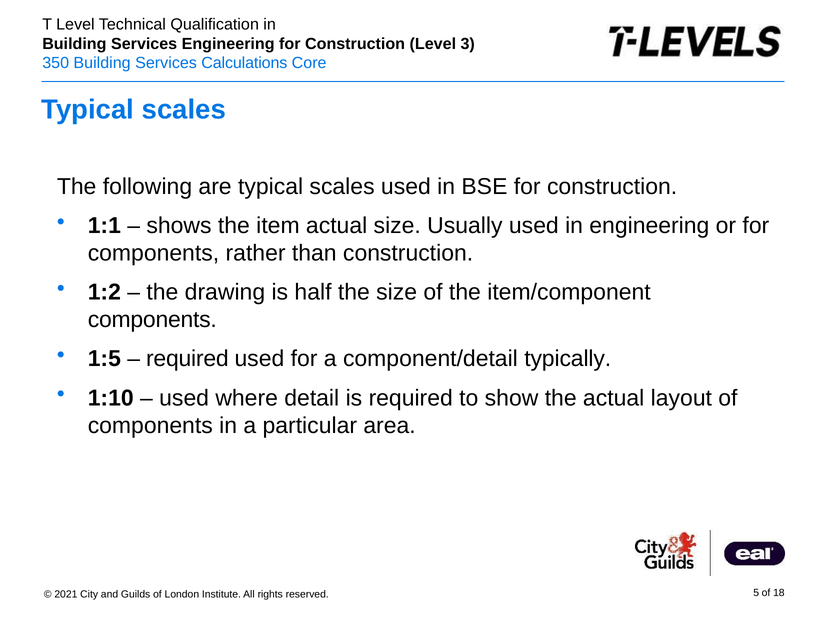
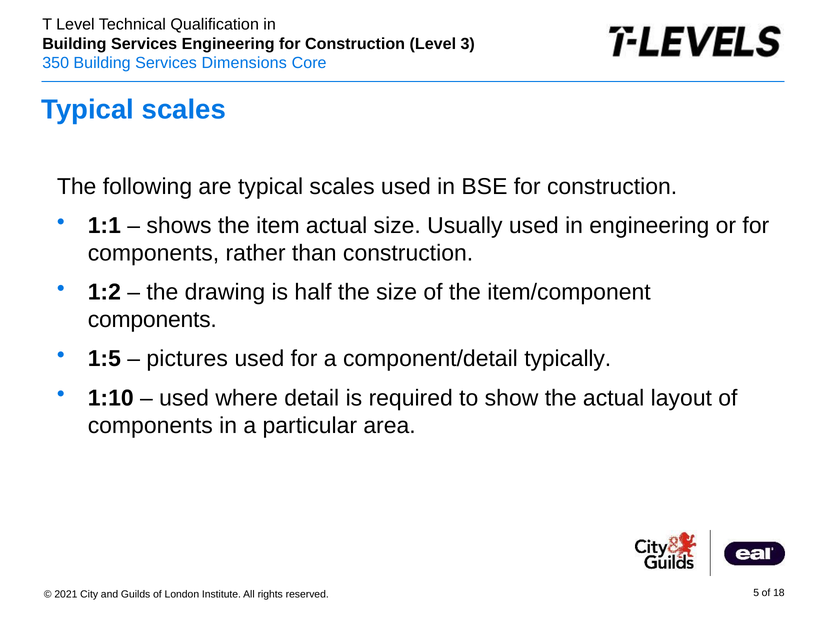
Calculations: Calculations -> Dimensions
required at (187, 359): required -> pictures
